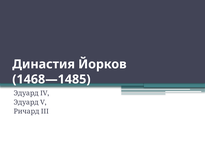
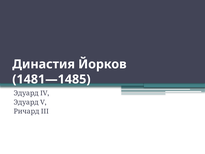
1468—1485: 1468—1485 -> 1481—1485
